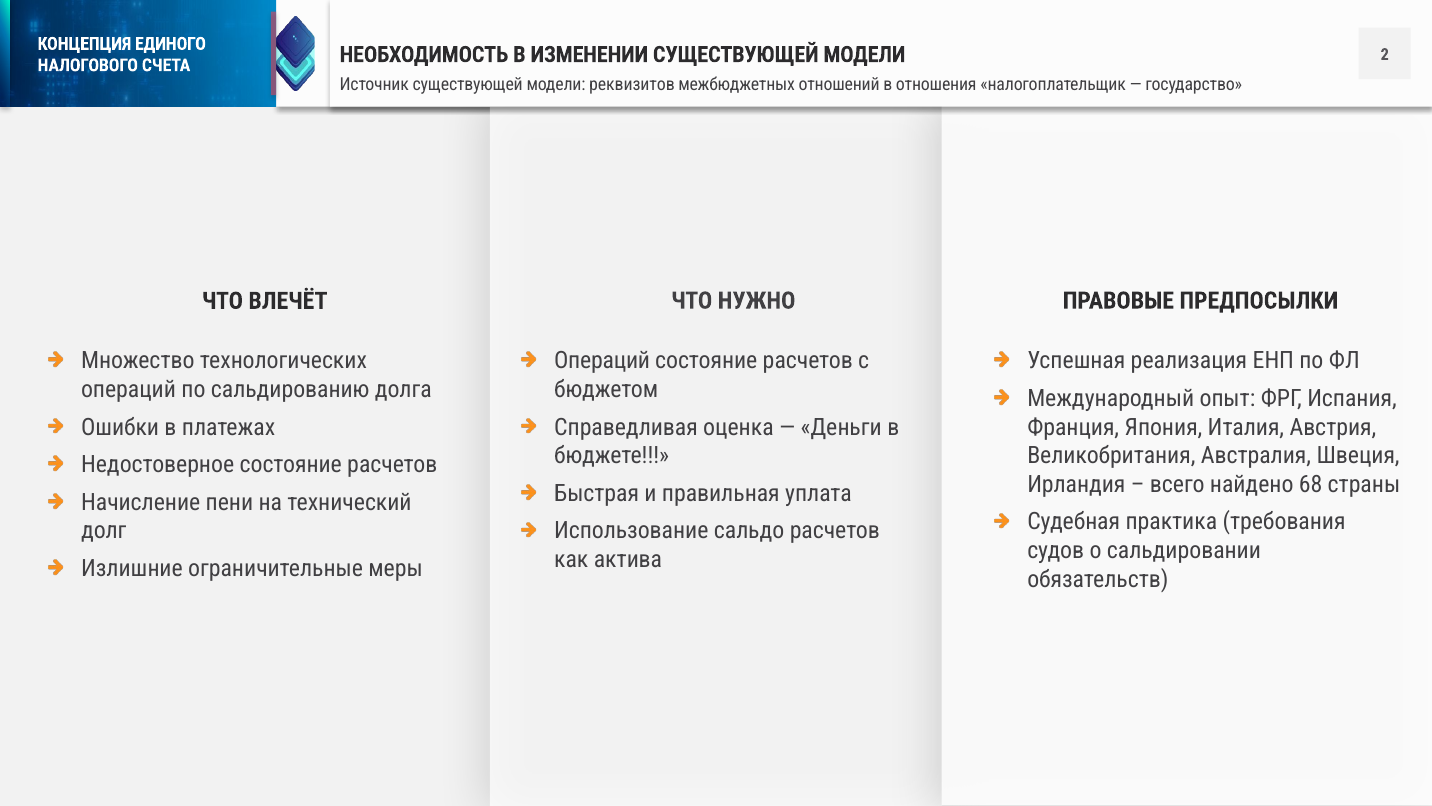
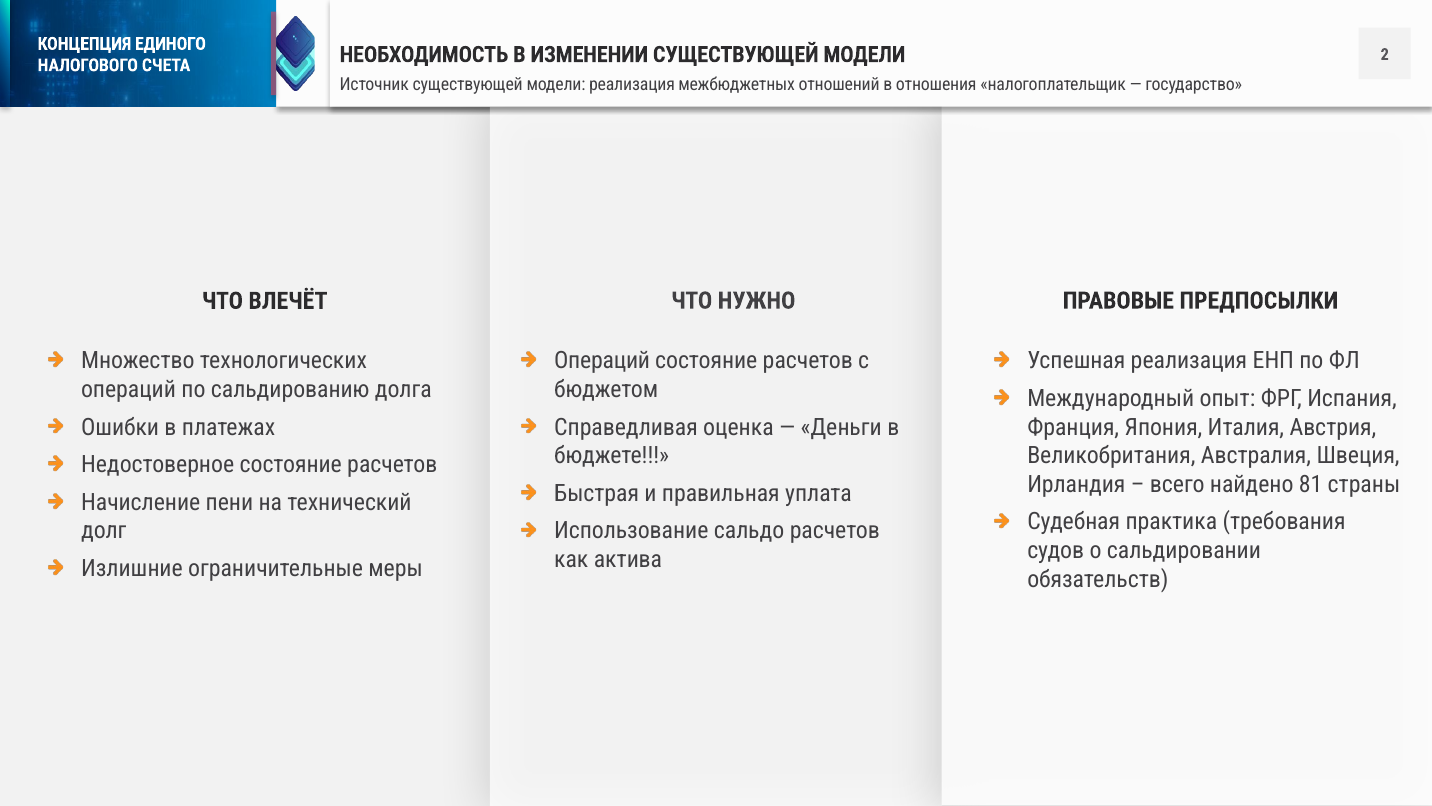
модели реквизитов: реквизитов -> реализация
68: 68 -> 81
